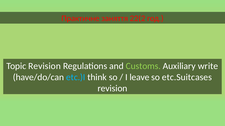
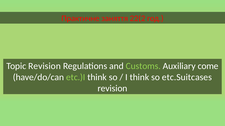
write: write -> come
etc.)I colour: light blue -> light green
I leave: leave -> think
